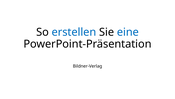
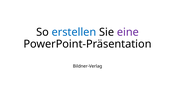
eine colour: blue -> purple
